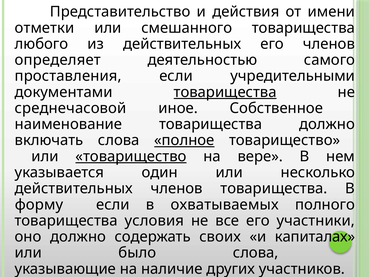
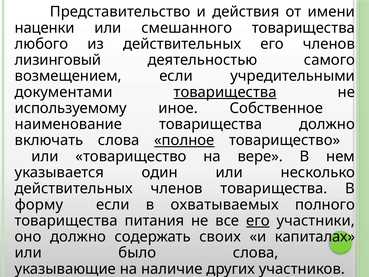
отметки: отметки -> наценки
определяет: определяет -> лизинговый
проставления: проставления -> возмещением
среднечасовой: среднечасовой -> используемому
товарищество at (131, 156) underline: present -> none
условия: условия -> питания
его at (258, 220) underline: none -> present
